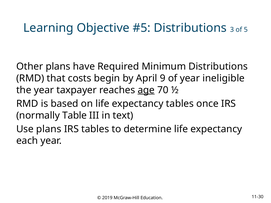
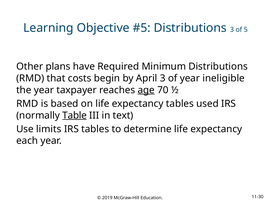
April 9: 9 -> 3
once: once -> used
Table underline: none -> present
Use plans: plans -> limits
